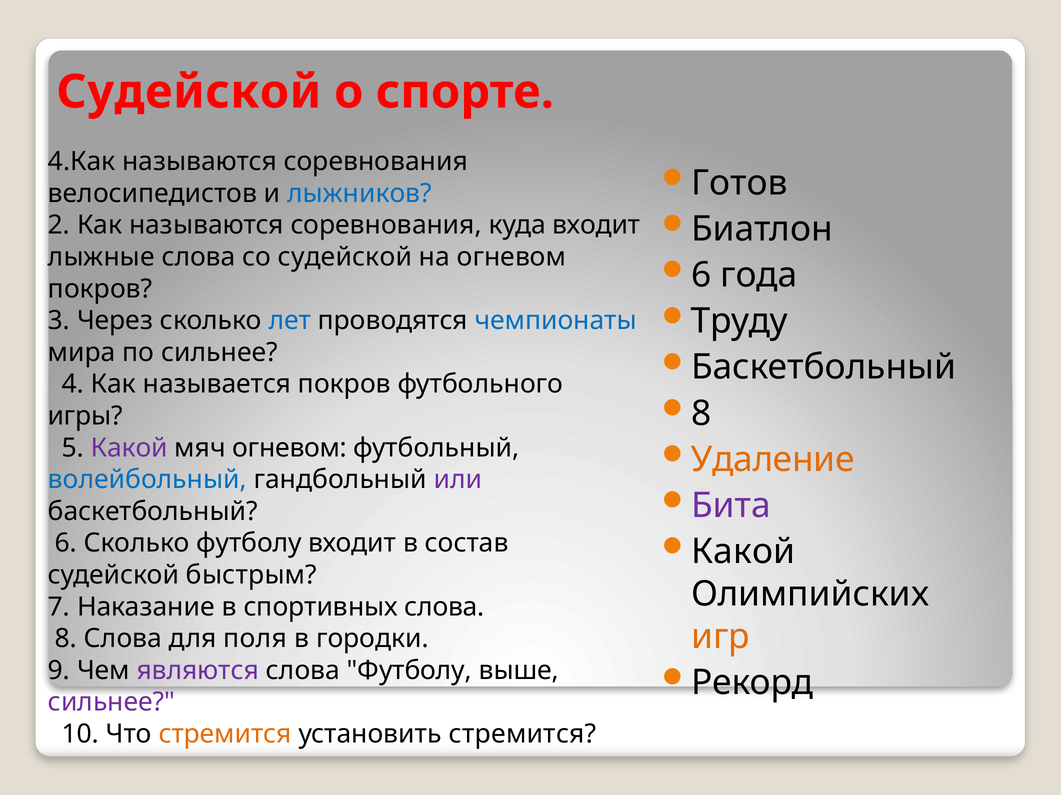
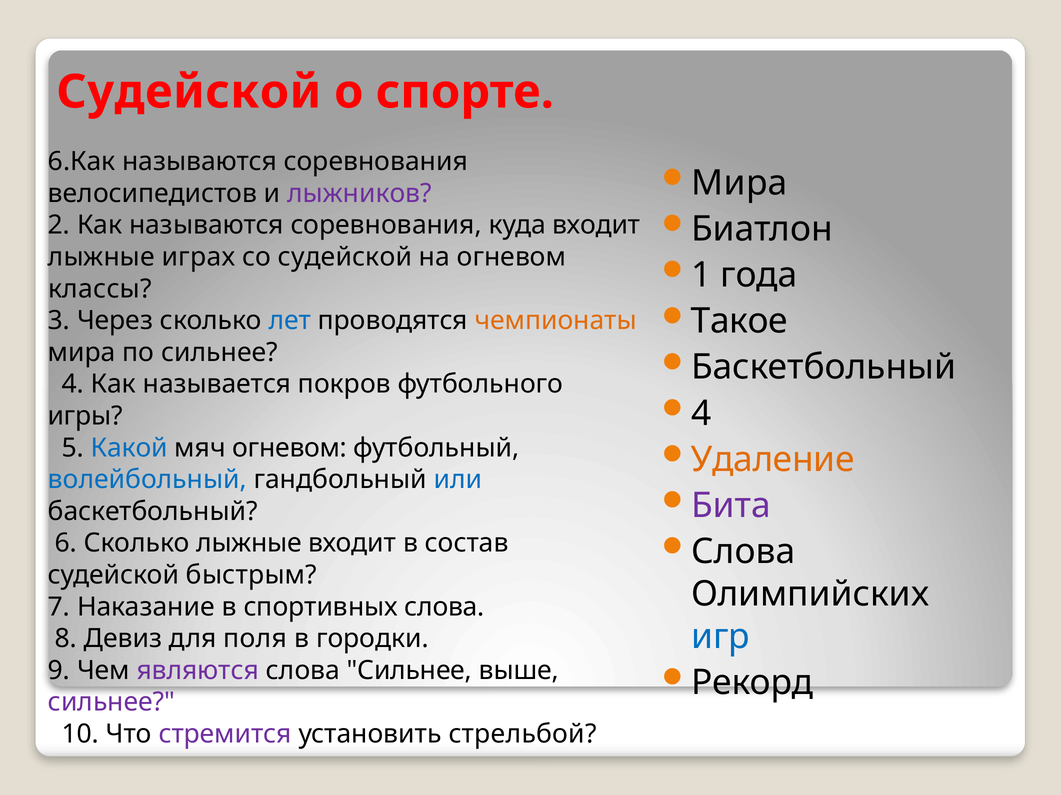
4.Как: 4.Как -> 6.Как
Готов at (740, 183): Готов -> Мира
лыжников colour: blue -> purple
лыжные слова: слова -> играх
6 at (701, 275): 6 -> 1
покров at (100, 289): покров -> классы
Труду: Труду -> Такое
чемпионаты colour: blue -> orange
8 at (701, 414): 8 -> 4
Какой at (129, 448) colour: purple -> blue
или colour: purple -> blue
Сколько футболу: футболу -> лыжные
Какой at (743, 552): Какой -> Слова
игр colour: orange -> blue
8 Слова: Слова -> Девиз
слова Футболу: Футболу -> Сильнее
стремится at (225, 735) colour: orange -> purple
установить стремится: стремится -> стрельбой
